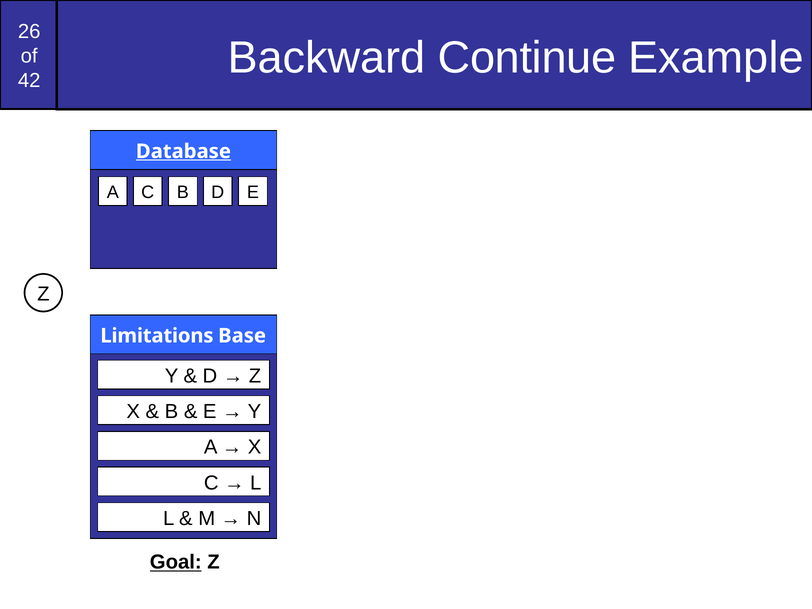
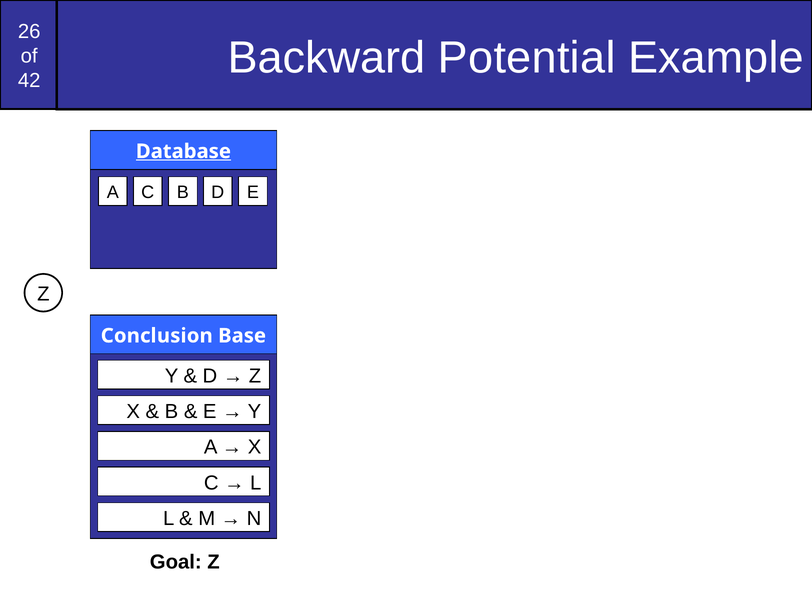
Continue: Continue -> Potential
Limitations: Limitations -> Conclusion
Goal underline: present -> none
